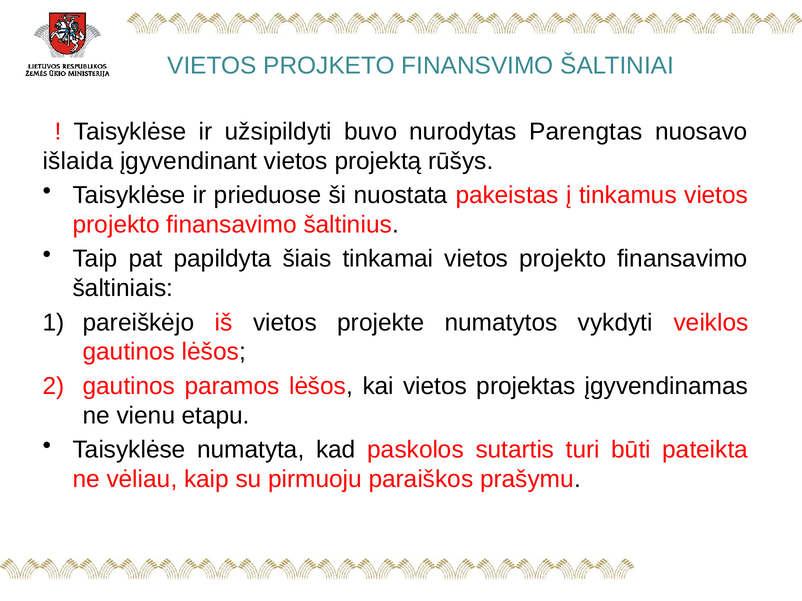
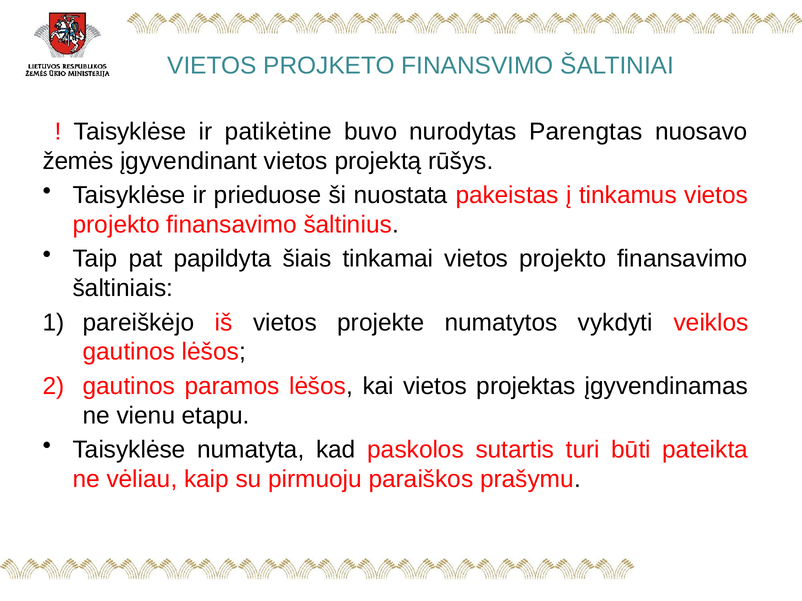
užsipildyti: užsipildyti -> patikėtine
išlaida: išlaida -> žemės
